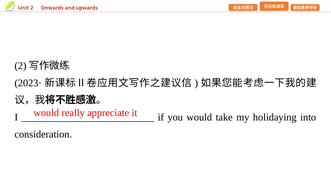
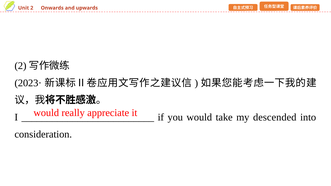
holidaying: holidaying -> descended
